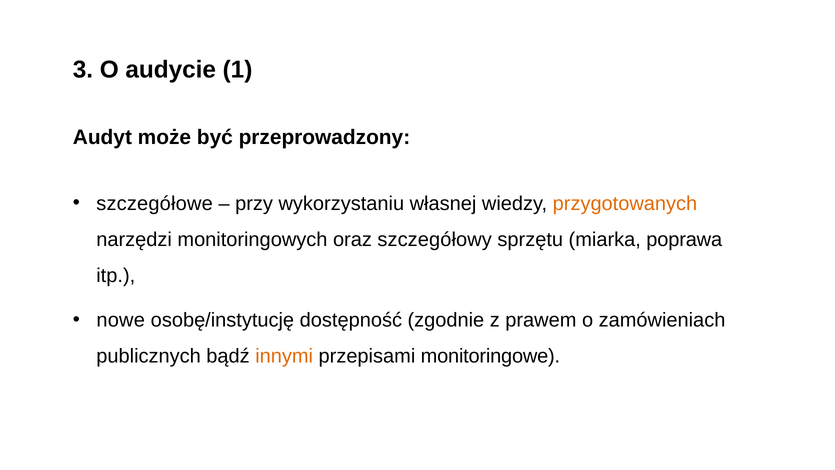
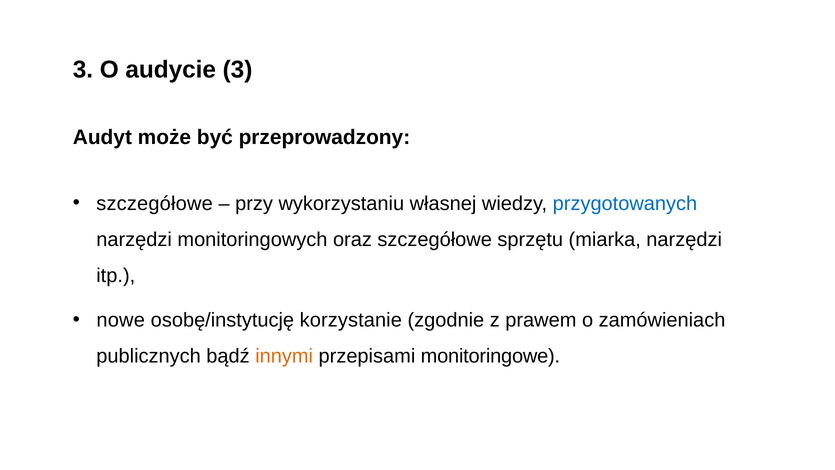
audycie 1: 1 -> 3
przygotowanych colour: orange -> blue
oraz szczegółowy: szczegółowy -> szczegółowe
miarka poprawa: poprawa -> narzędzi
dostępność: dostępność -> korzystanie
